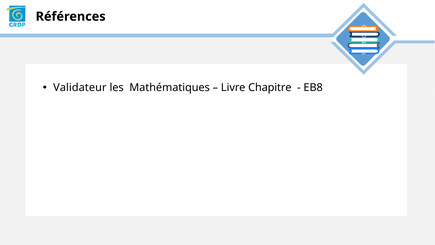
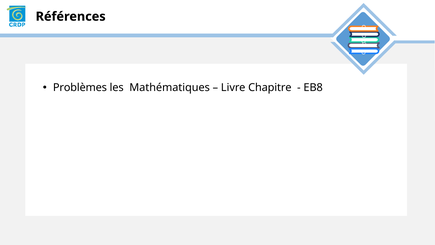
Validateur: Validateur -> Problèmes
